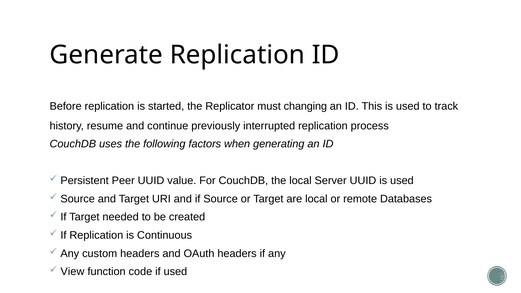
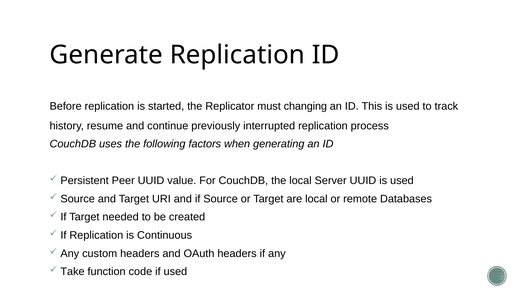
View: View -> Take
